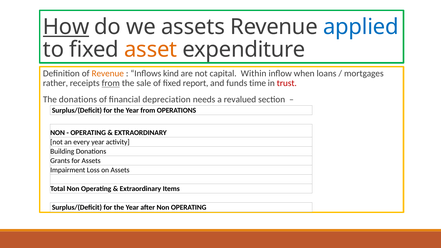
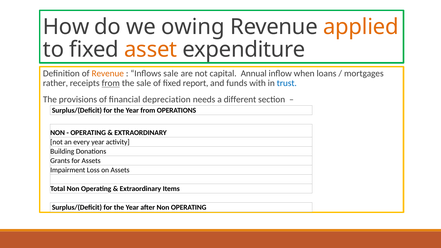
How underline: present -> none
we assets: assets -> owing
applied colour: blue -> orange
Inflows kind: kind -> sale
Within: Within -> Annual
time: time -> with
trust colour: red -> blue
The donations: donations -> provisions
revalued: revalued -> different
